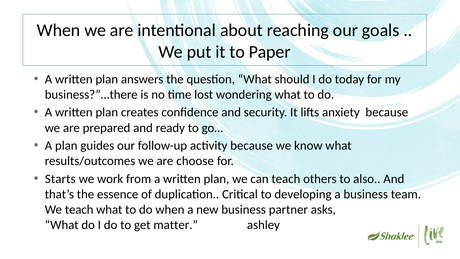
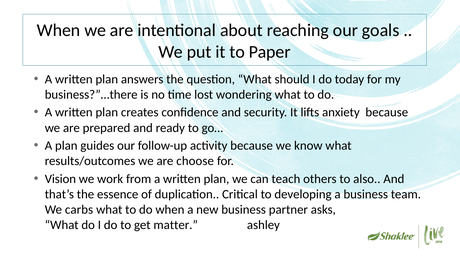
Starts: Starts -> Vision
We teach: teach -> carbs
